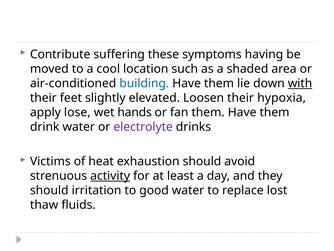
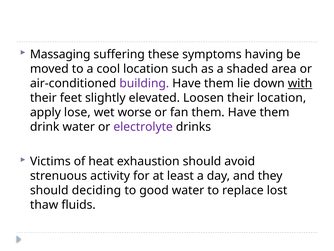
Contribute: Contribute -> Massaging
building colour: blue -> purple
their hypoxia: hypoxia -> location
hands: hands -> worse
activity underline: present -> none
irritation: irritation -> deciding
